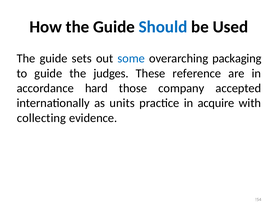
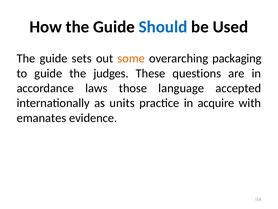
some colour: blue -> orange
reference: reference -> questions
hard: hard -> laws
company: company -> language
collecting: collecting -> emanates
